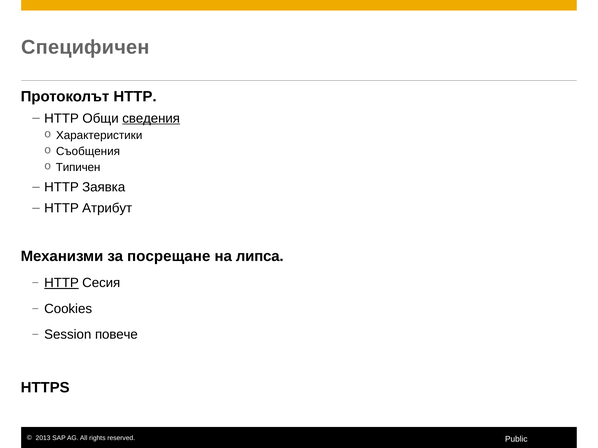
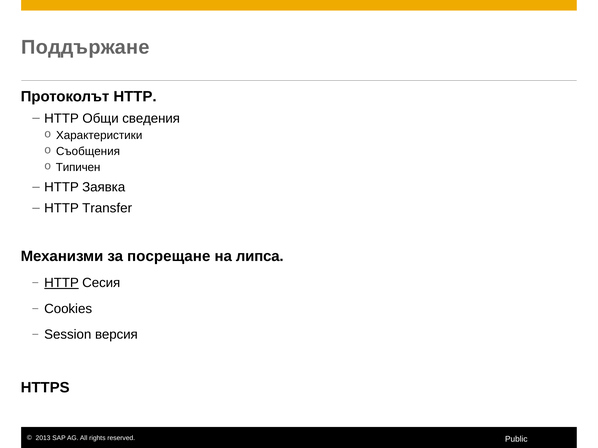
Специфичен: Специфичен -> Поддържане
сведения underline: present -> none
Атрибут: Атрибут -> Transfer
повече: повече -> версия
